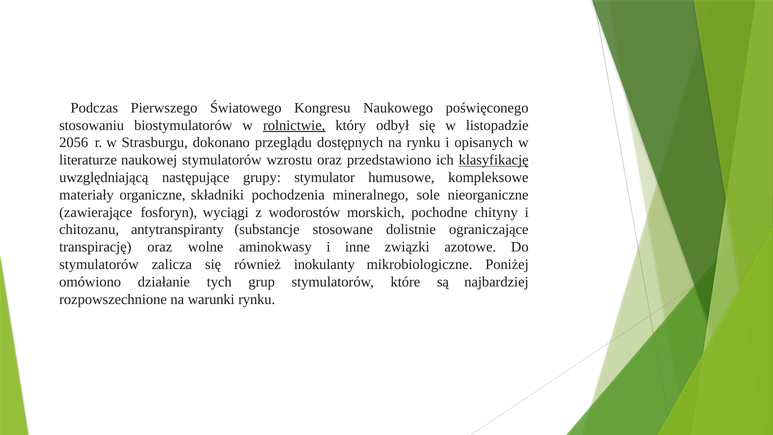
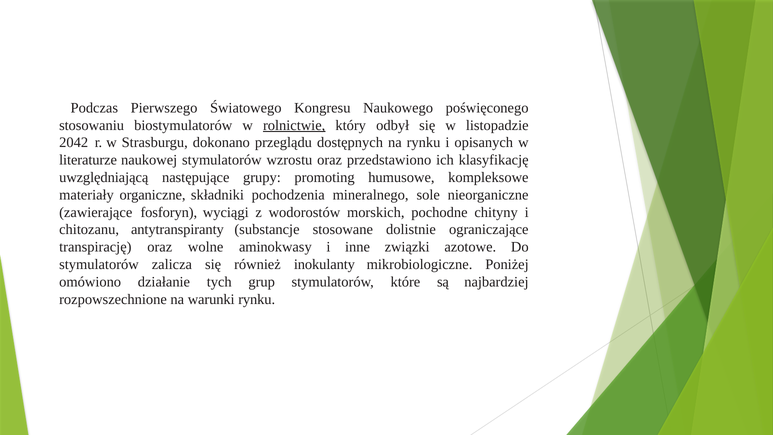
2056: 2056 -> 2042
klasyfikację underline: present -> none
stymulator: stymulator -> promoting
